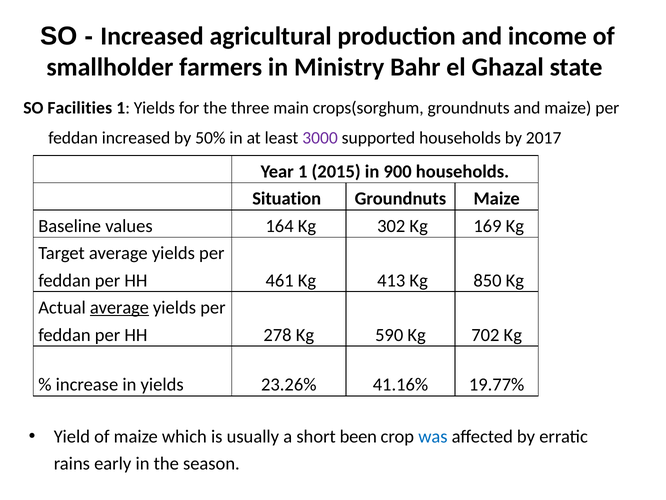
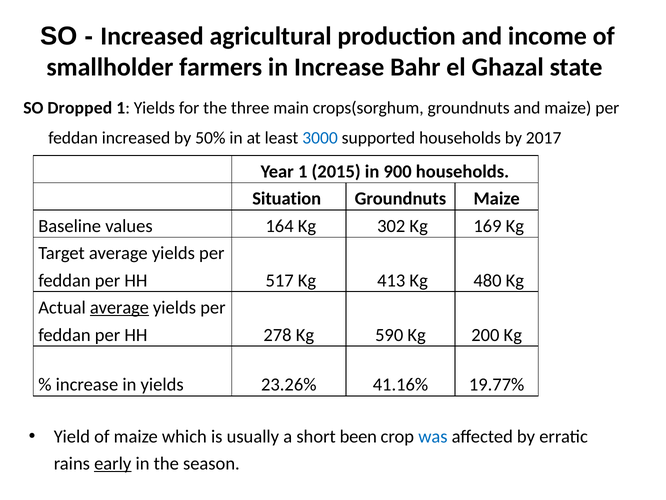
in Ministry: Ministry -> Increase
Facilities: Facilities -> Dropped
3000 colour: purple -> blue
461: 461 -> 517
850: 850 -> 480
702: 702 -> 200
early underline: none -> present
